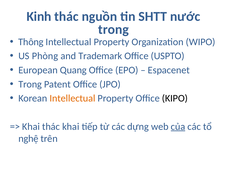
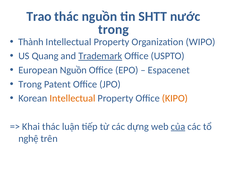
Kinh: Kinh -> Trao
Thông: Thông -> Thành
Phòng: Phòng -> Quang
Trademark underline: none -> present
European Quang: Quang -> Nguồn
KIPO colour: black -> orange
thác khai: khai -> luận
